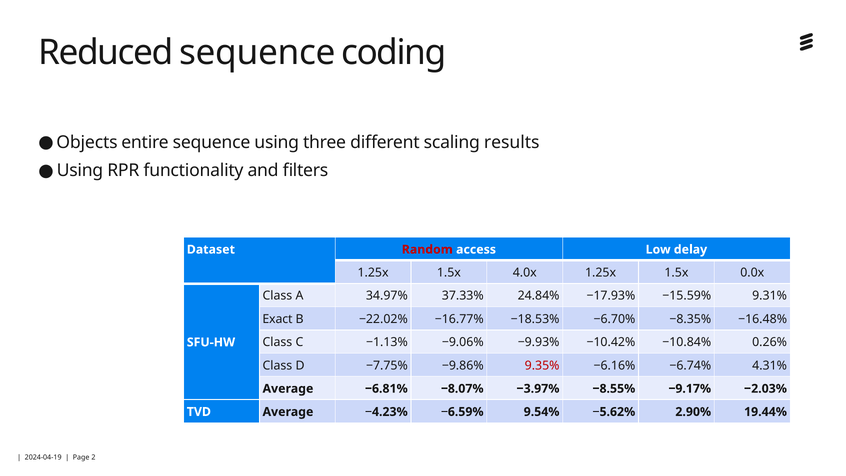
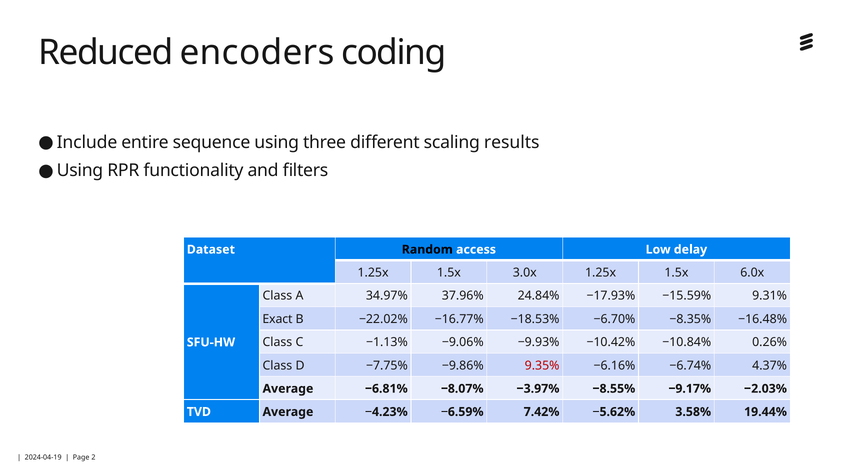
Reduced sequence: sequence -> encoders
Objects: Objects -> Include
Random colour: red -> black
4.0x: 4.0x -> 3.0x
0.0x: 0.0x -> 6.0x
37.33%: 37.33% -> 37.96%
4.31%: 4.31% -> 4.37%
9.54%: 9.54% -> 7.42%
2.90%: 2.90% -> 3.58%
